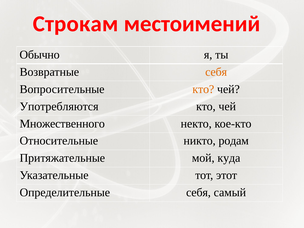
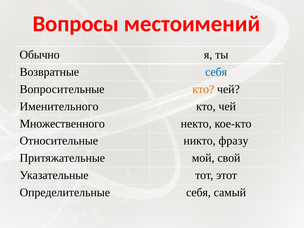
Строкам: Строкам -> Вопросы
себя at (216, 72) colour: orange -> blue
Употребляются: Употребляются -> Именительного
родам: родам -> фразу
куда: куда -> свой
